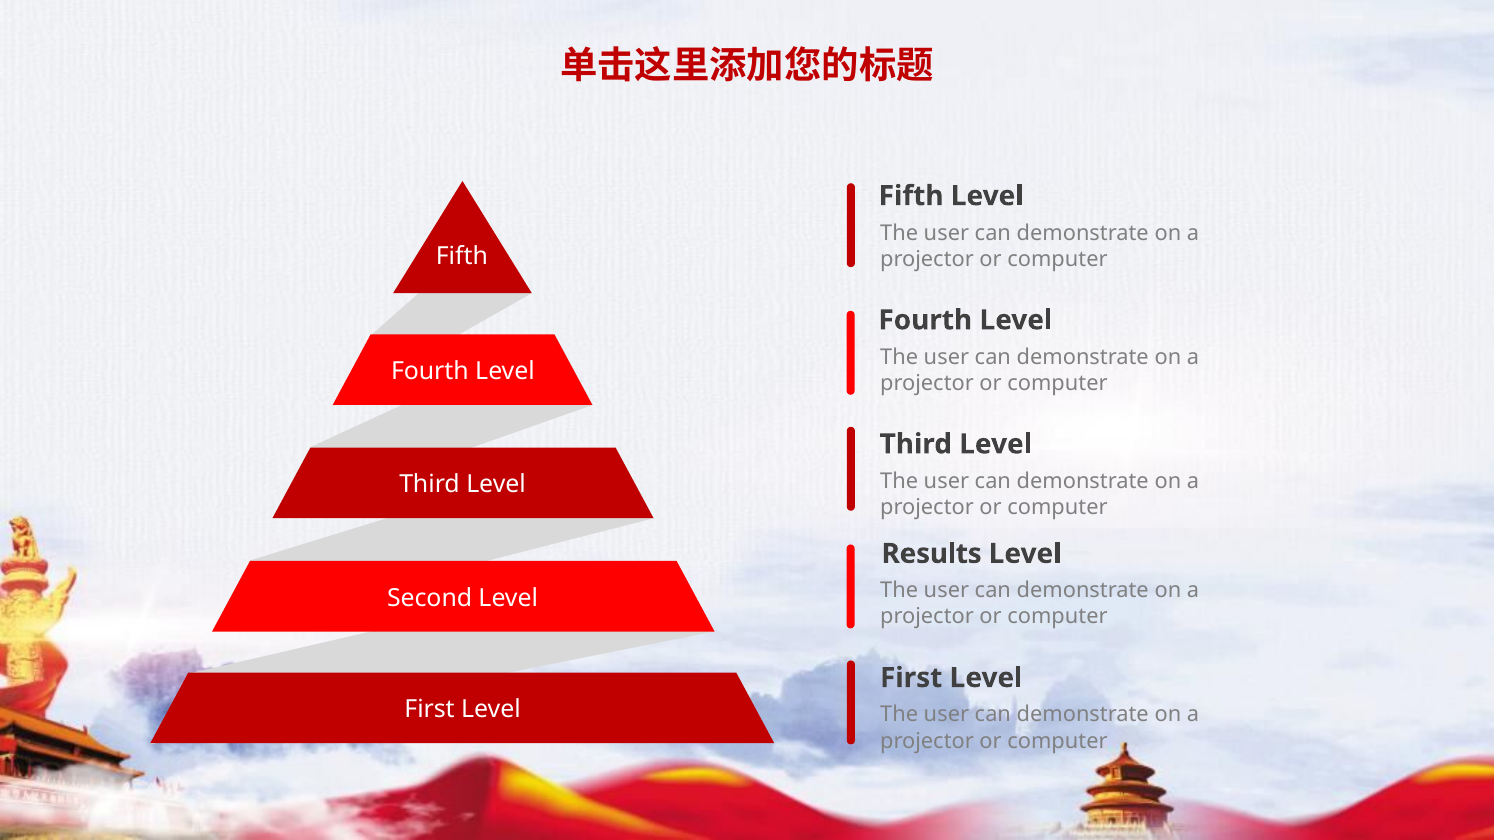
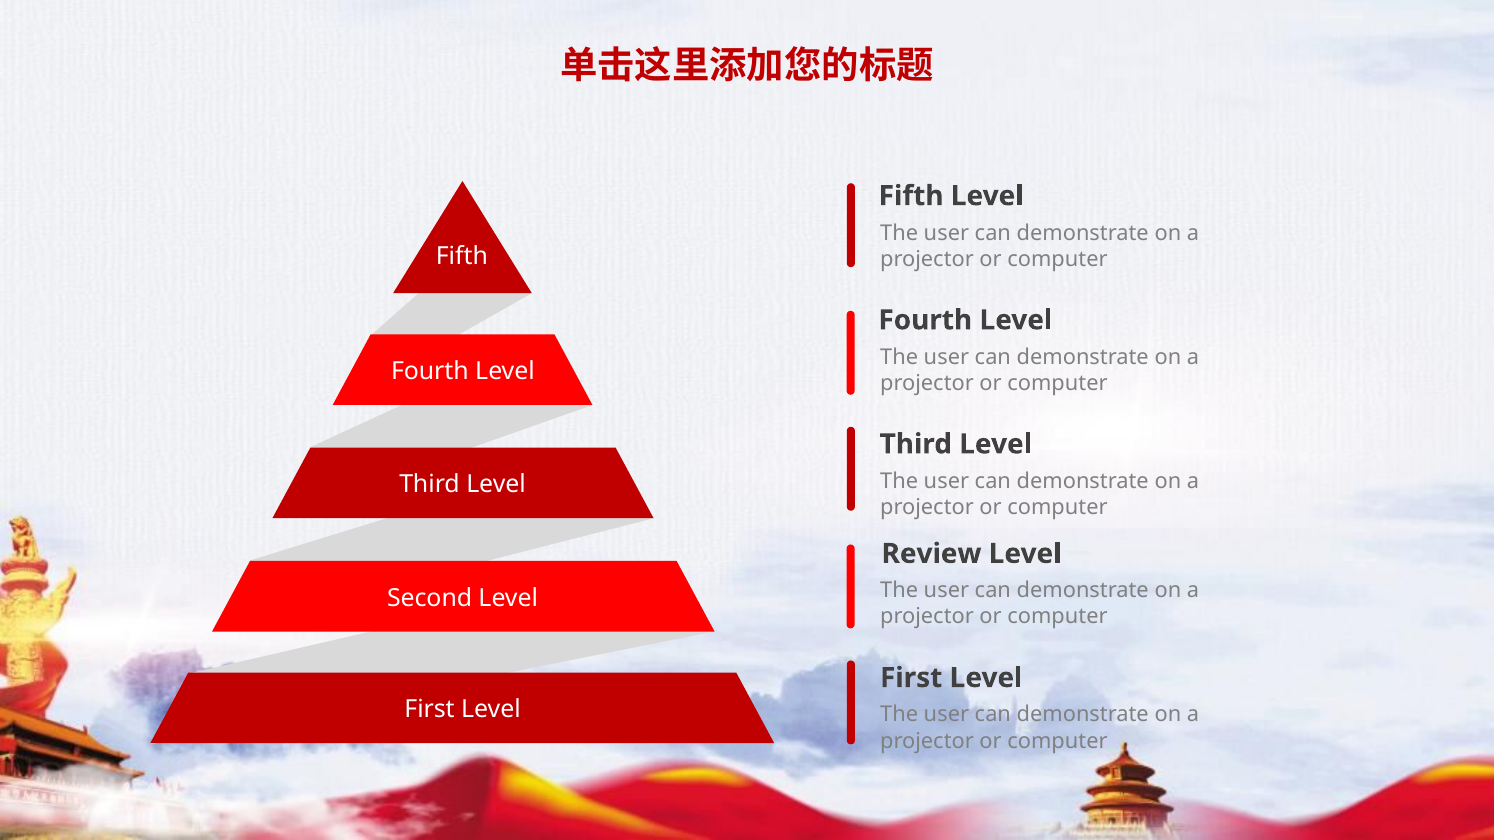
Results: Results -> Review
